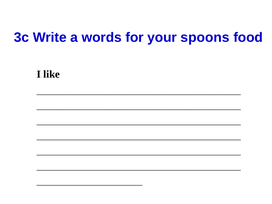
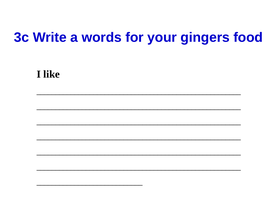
spoons: spoons -> gingers
